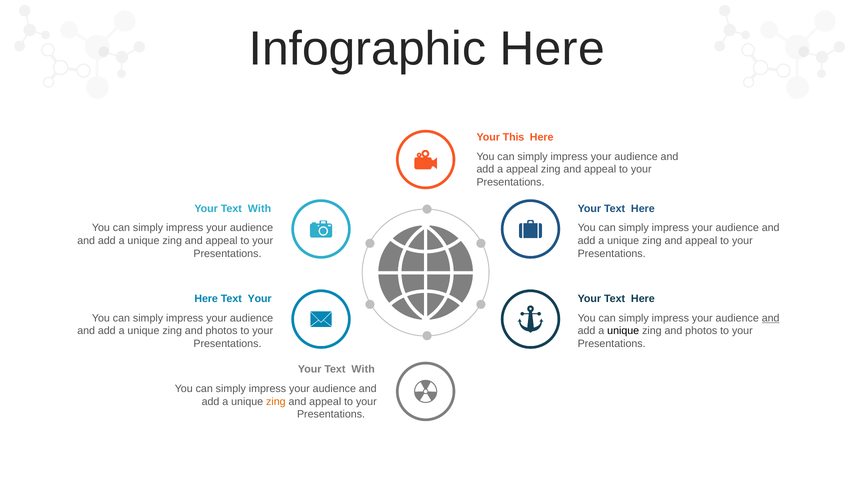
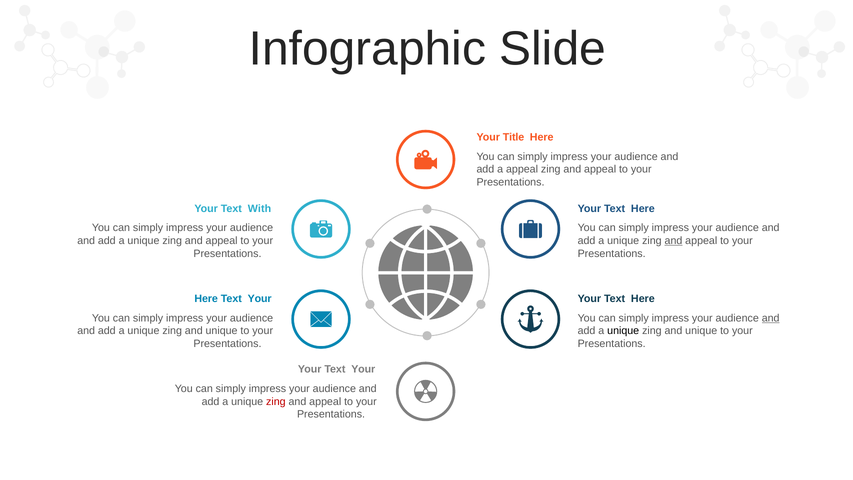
Infographic Here: Here -> Slide
This: This -> Title
and at (673, 241) underline: none -> present
photos at (222, 331): photos -> unique
photos at (701, 331): photos -> unique
With at (363, 369): With -> Your
zing at (276, 401) colour: orange -> red
